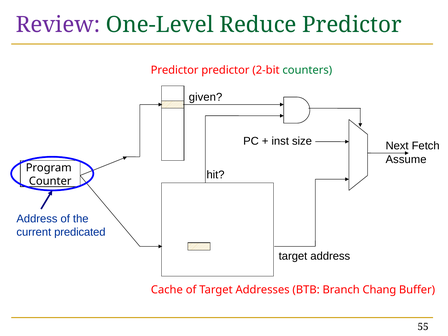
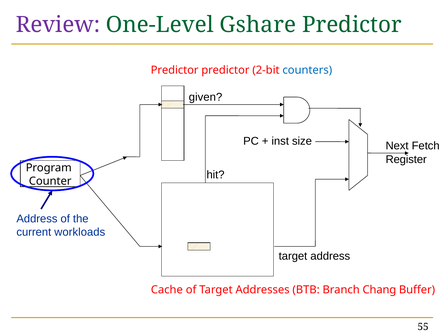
Reduce: Reduce -> Gshare
counters colour: green -> blue
Assume: Assume -> Register
predicated: predicated -> workloads
